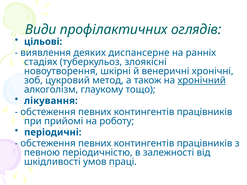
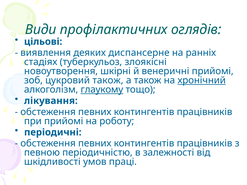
венеричні хронічні: хронічні -> прийомі
цукровий метод: метод -> також
глаукому underline: none -> present
